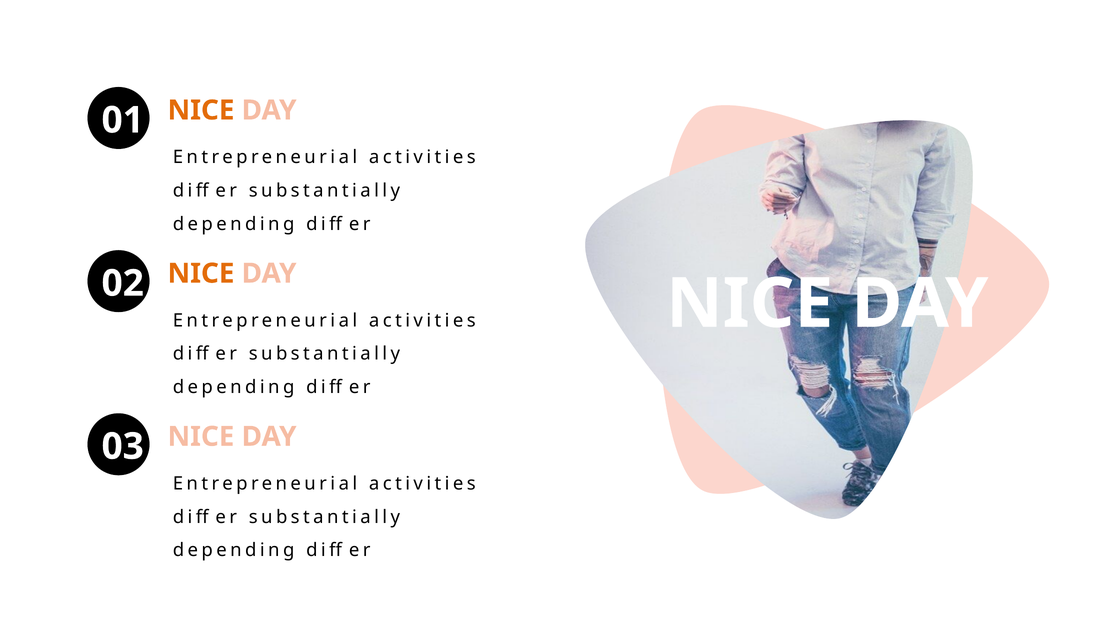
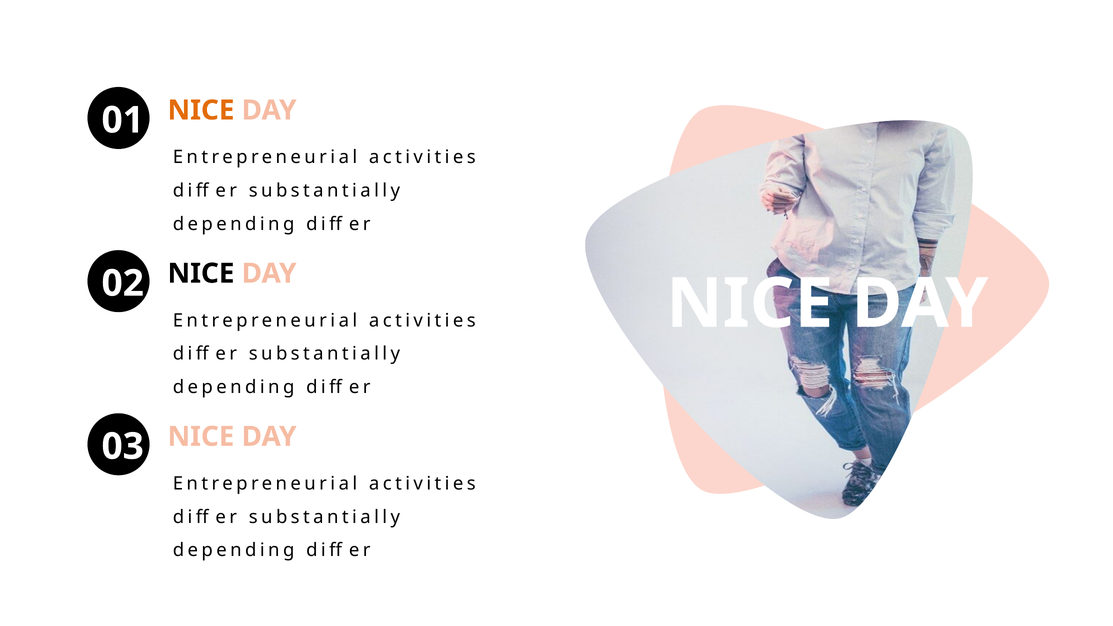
NICE at (201, 273) colour: orange -> black
